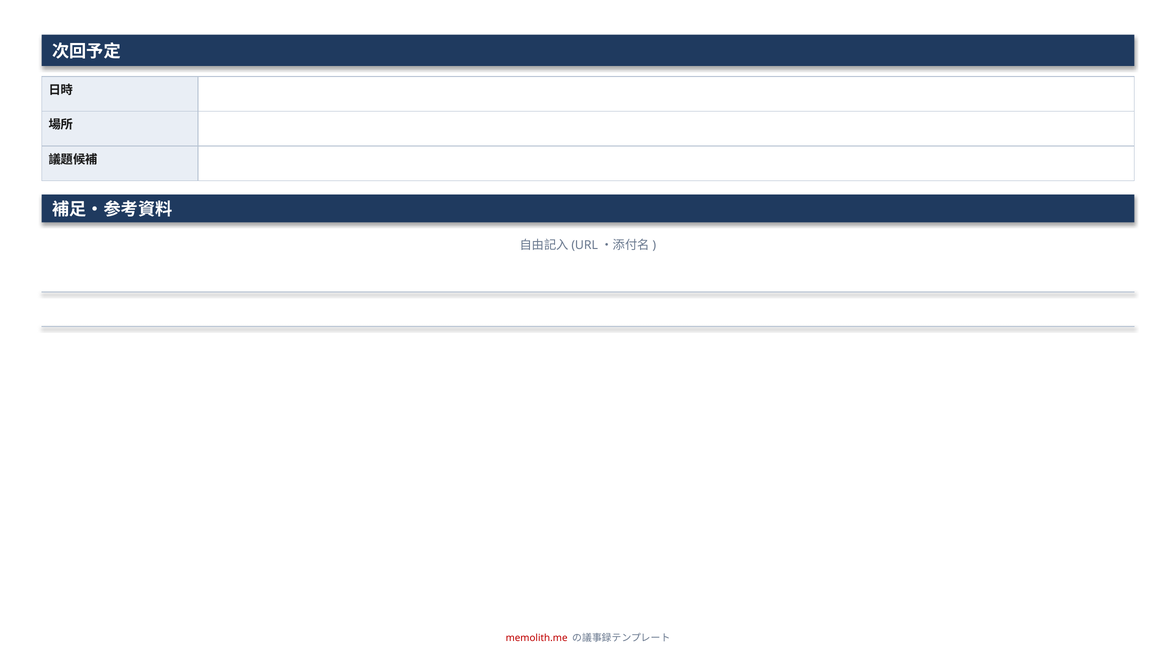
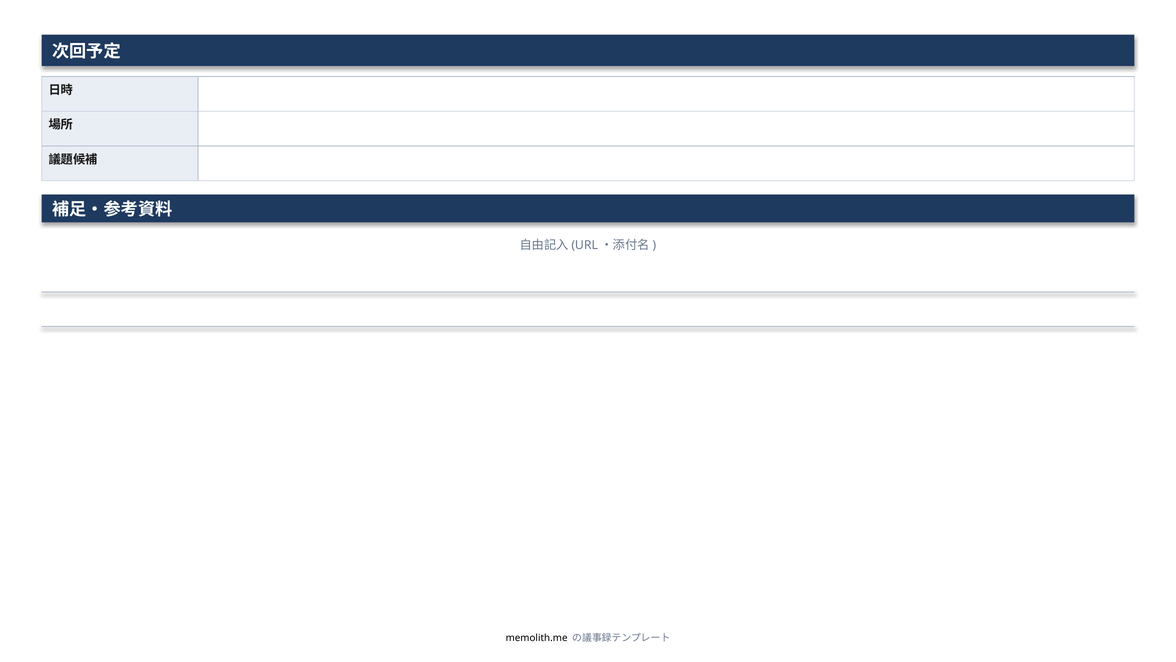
memolith.me colour: red -> black
